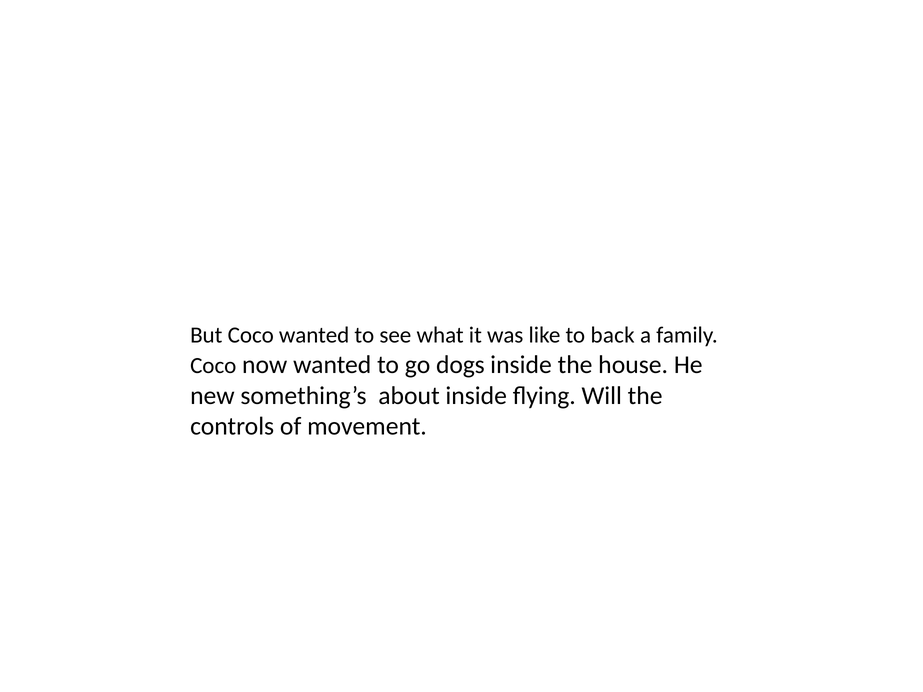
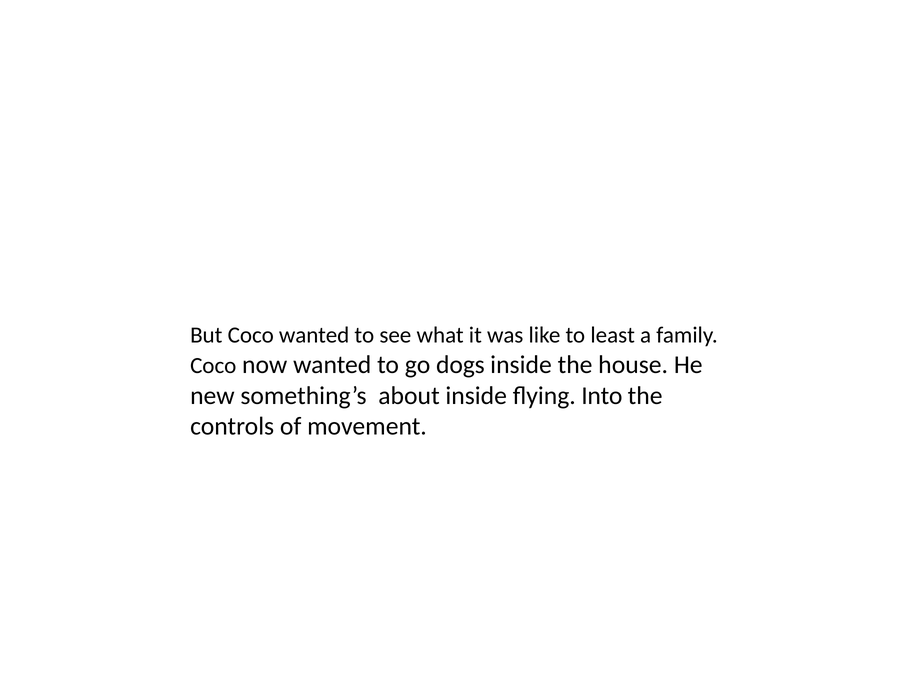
back: back -> least
Will: Will -> Into
